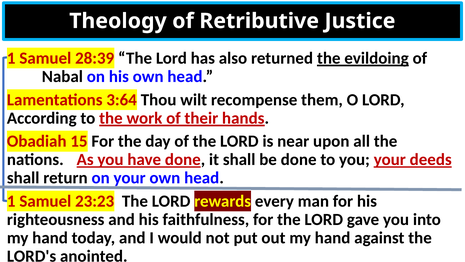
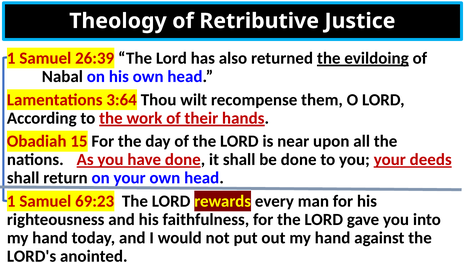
28:39: 28:39 -> 26:39
23:23: 23:23 -> 69:23
